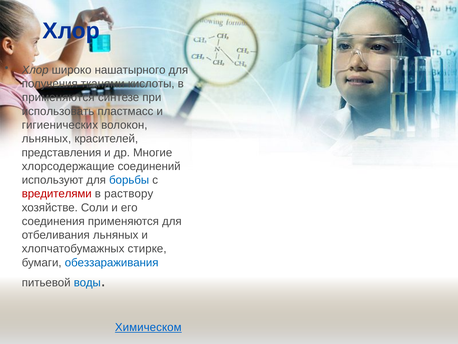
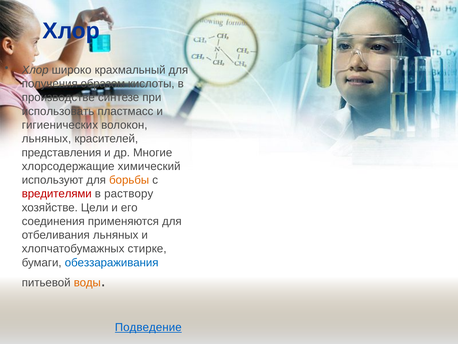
нашатырного: нашатырного -> крахмальный
тканями: тканями -> образом
применяются at (58, 97): применяются -> производстве
соединений: соединений -> химический
борьбы colour: blue -> orange
Соли: Соли -> Цели
воды colour: blue -> orange
Химическом: Химическом -> Подведение
